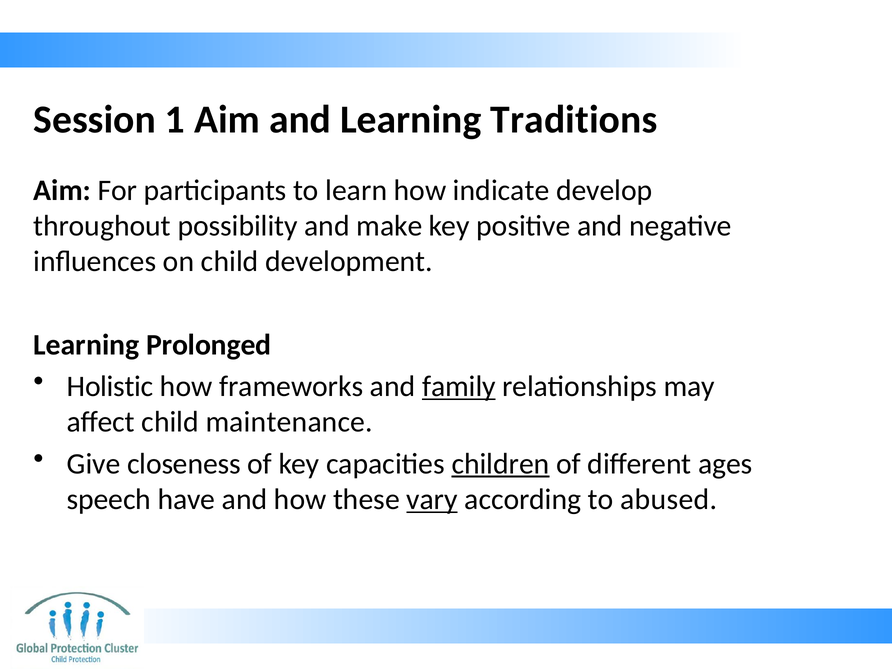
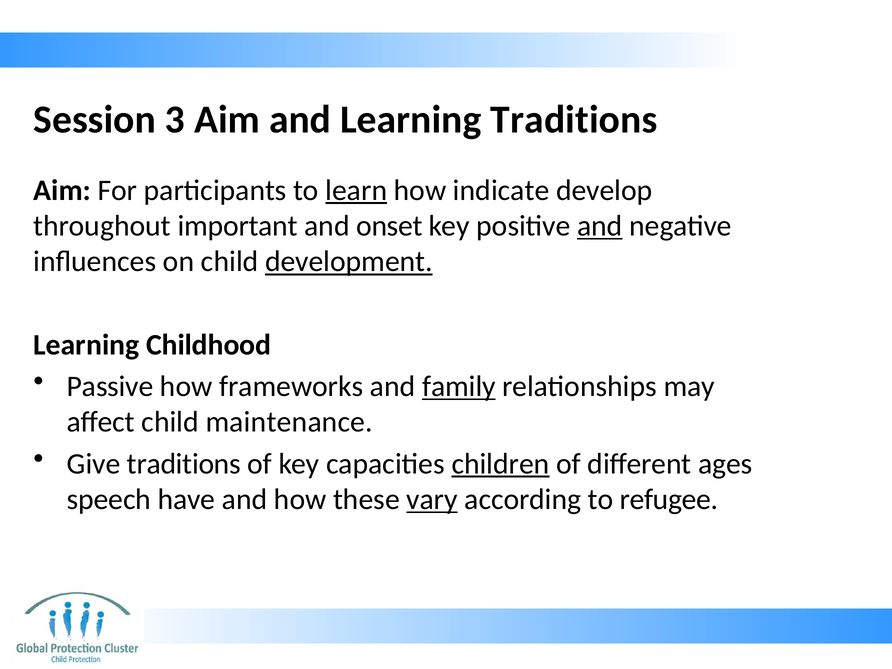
1: 1 -> 3
learn underline: none -> present
possibility: possibility -> important
make: make -> onset
and at (600, 226) underline: none -> present
development underline: none -> present
Prolonged: Prolonged -> Childhood
Holistic: Holistic -> Passive
Give closeness: closeness -> traditions
abused: abused -> refugee
